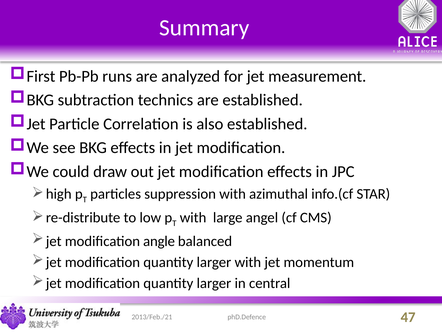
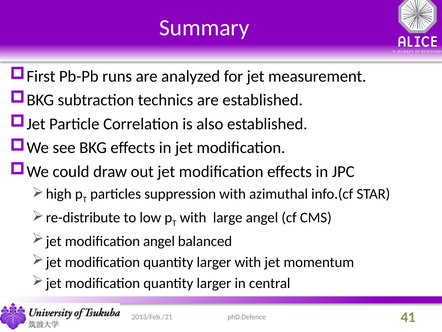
modification angle: angle -> angel
47: 47 -> 41
